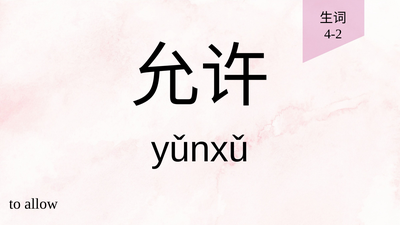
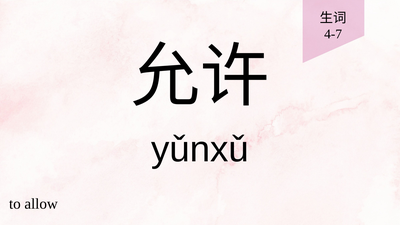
4-2: 4-2 -> 4-7
